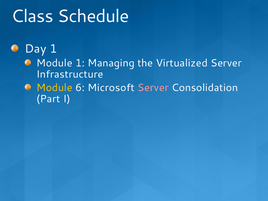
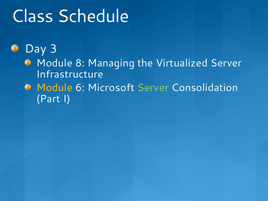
Day 1: 1 -> 3
Module 1: 1 -> 8
Server at (153, 88) colour: pink -> light green
